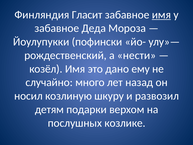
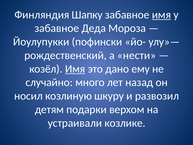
Гласит: Гласит -> Шапку
Имя at (75, 69) underline: none -> present
послушных: послушных -> устраивали
